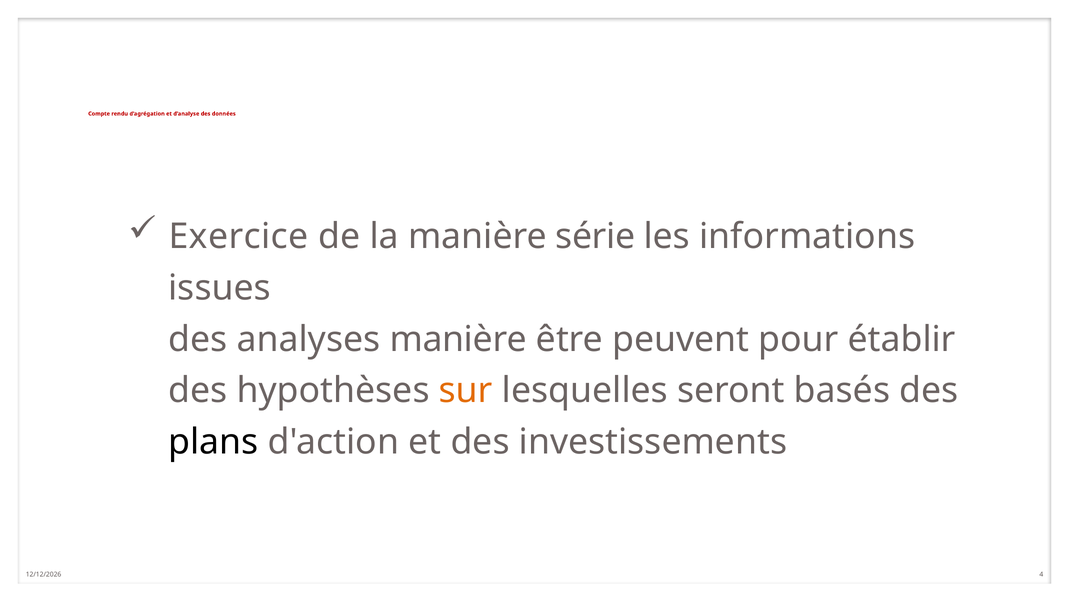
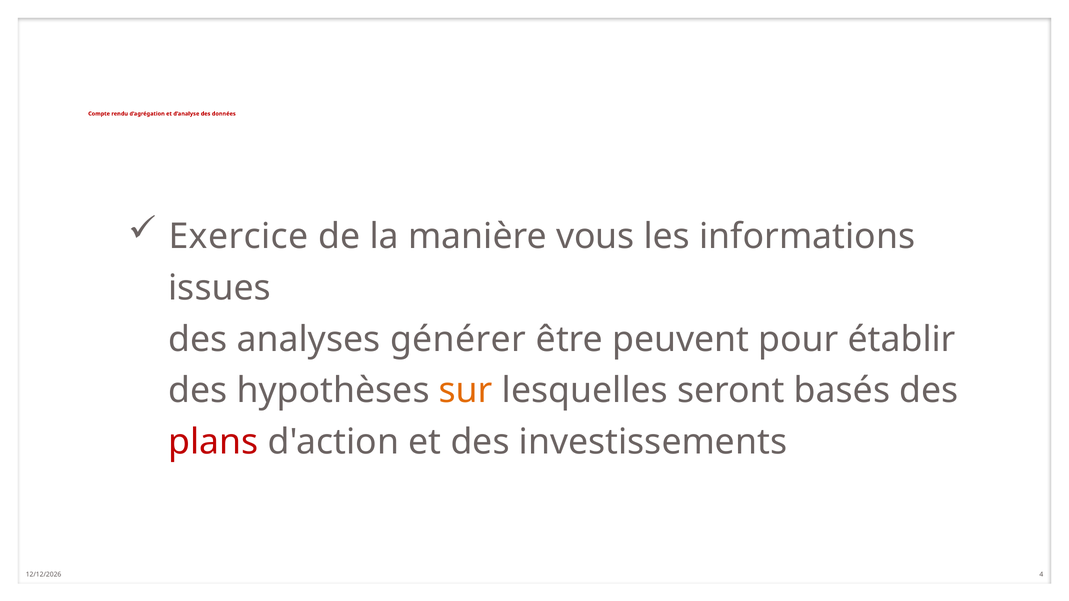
série: série -> vous
analyses manière: manière -> générer
plans colour: black -> red
